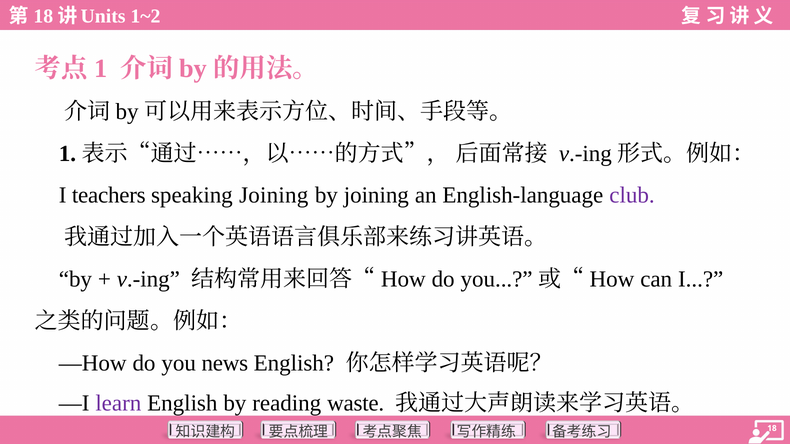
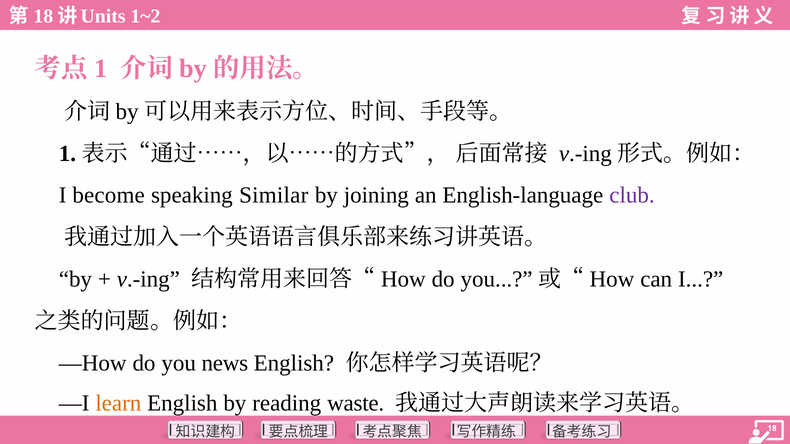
teachers: teachers -> become
speaking Joining: Joining -> Similar
learn colour: purple -> orange
